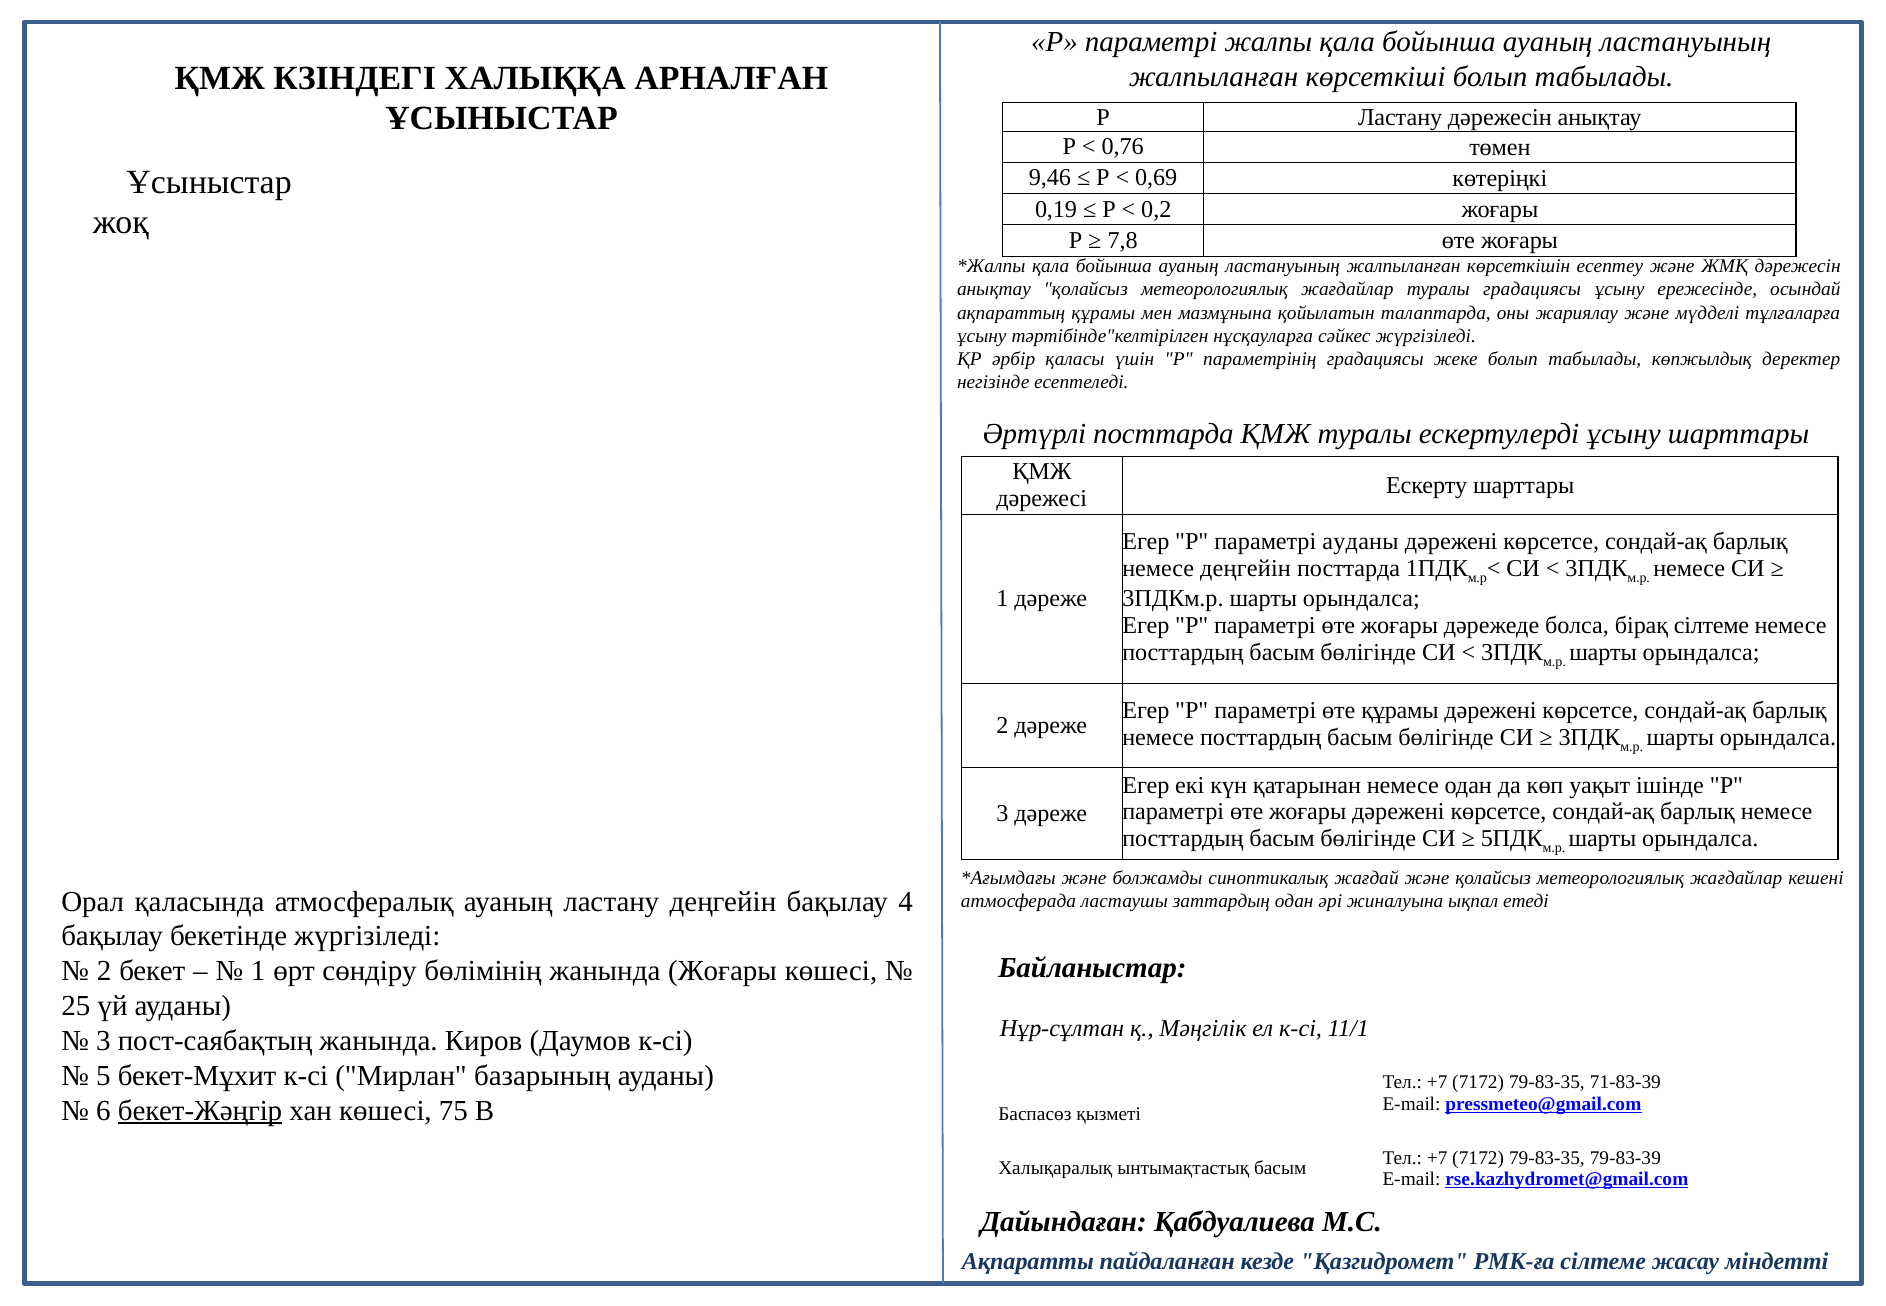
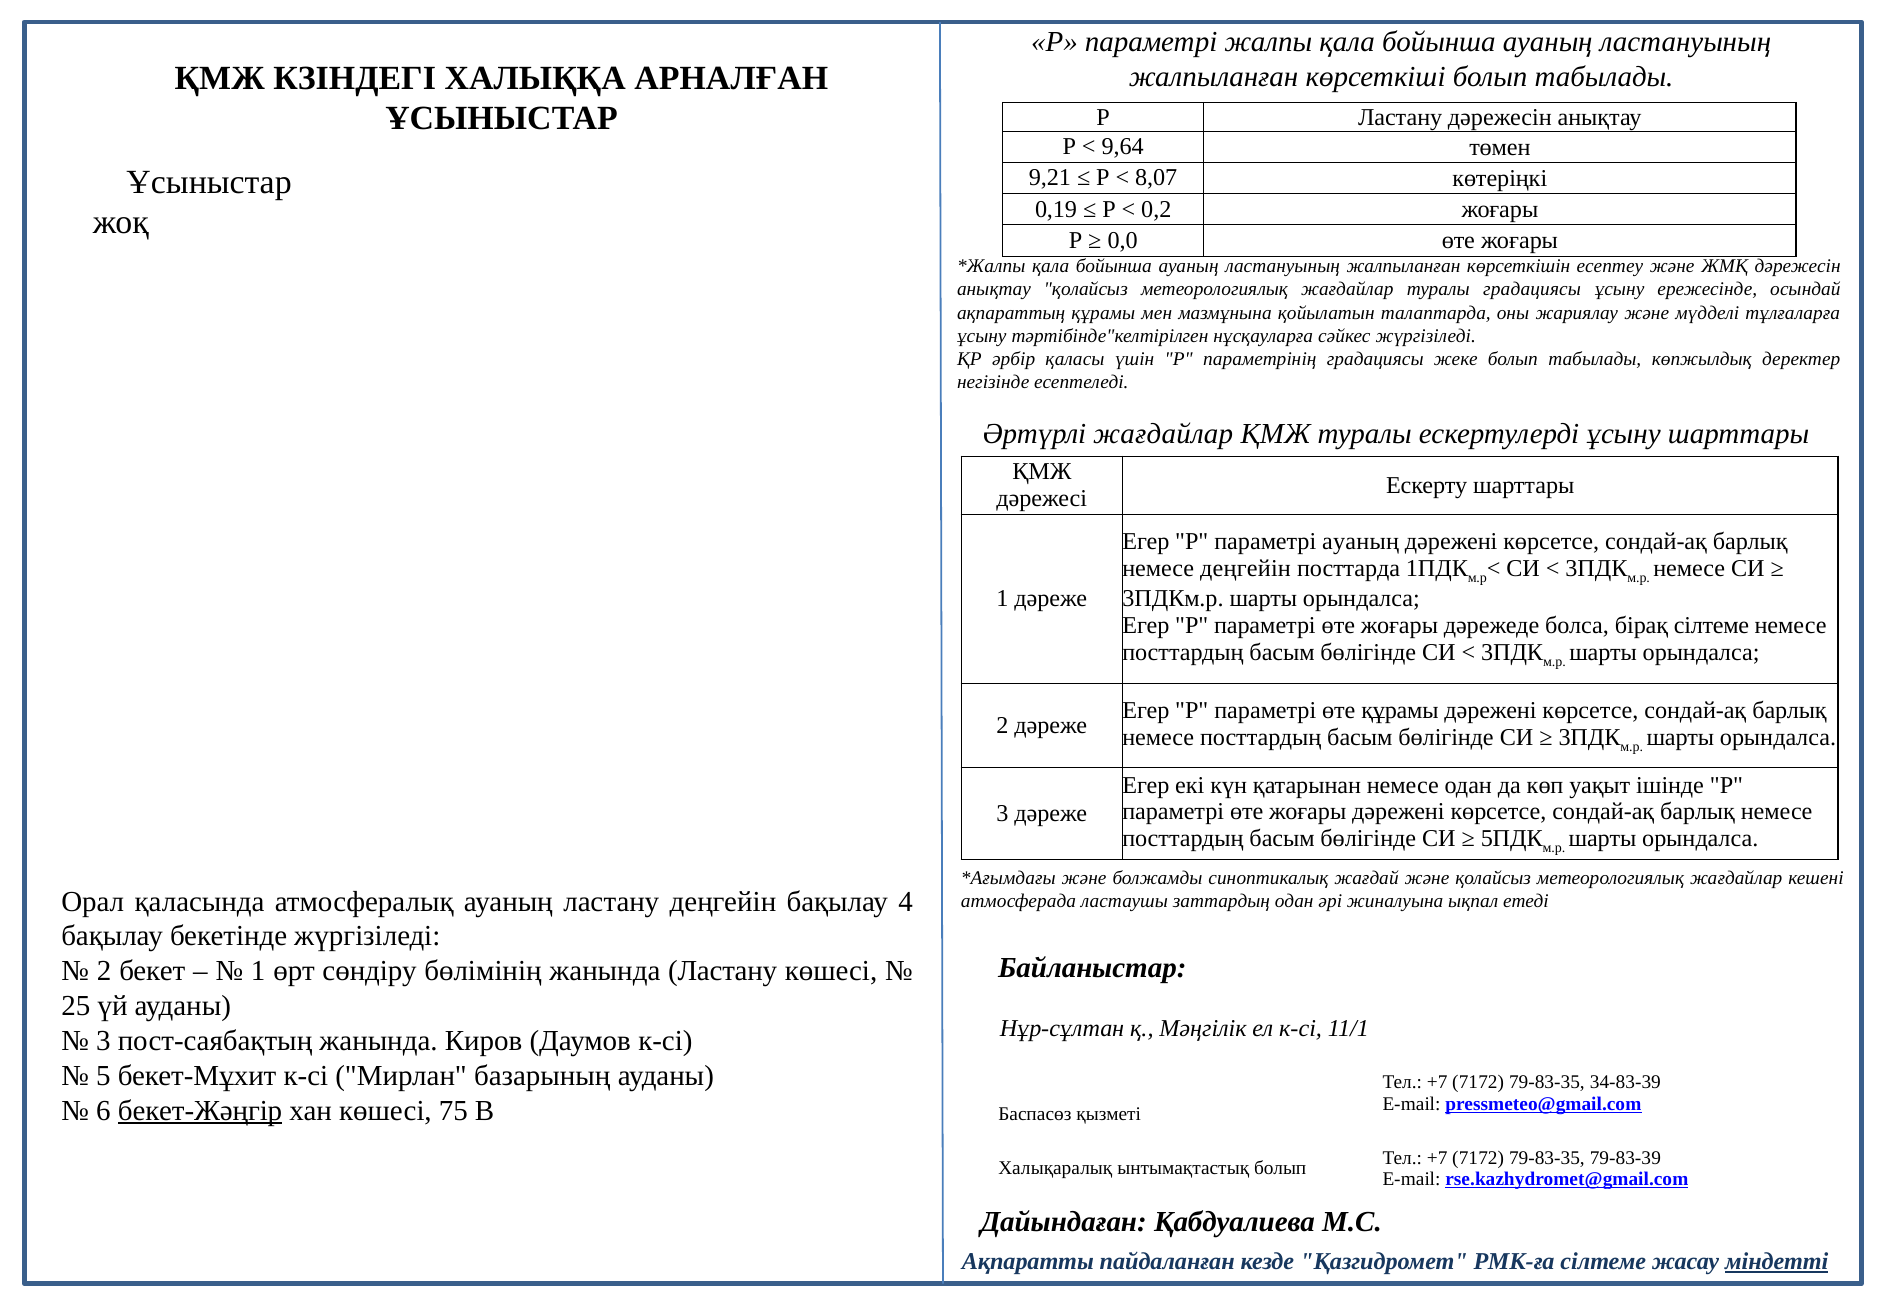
0,76: 0,76 -> 9,64
9,46: 9,46 -> 9,21
0,69: 0,69 -> 8,07
7,8: 7,8 -> 0,0
Әртүрлі посттарда: посттарда -> жағдайлар
параметрі ауданы: ауданы -> ауаның
жанында Жоғары: Жоғары -> Ластану
71-83-39: 71-83-39 -> 34-83-39
ынтымақтастық басым: басым -> болып
міндетті underline: none -> present
